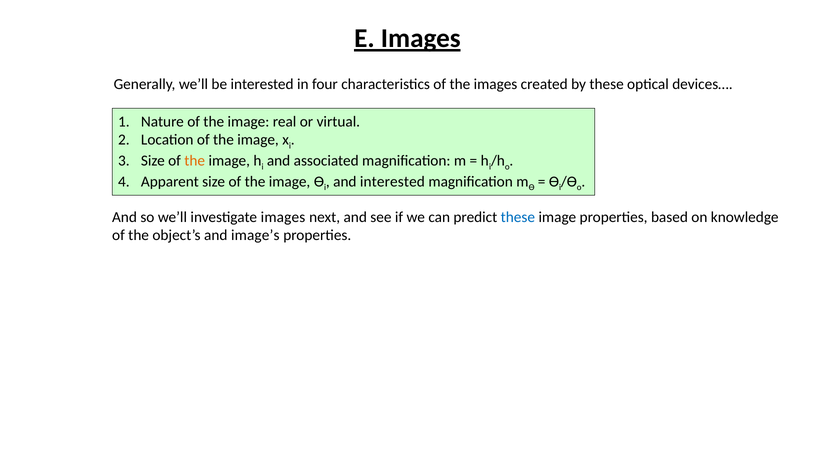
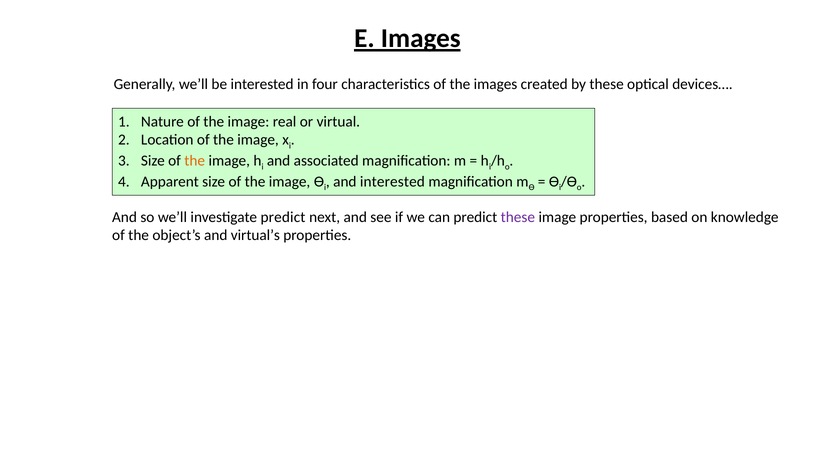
investigate images: images -> predict
these at (518, 217) colour: blue -> purple
image’s: image’s -> virtual’s
